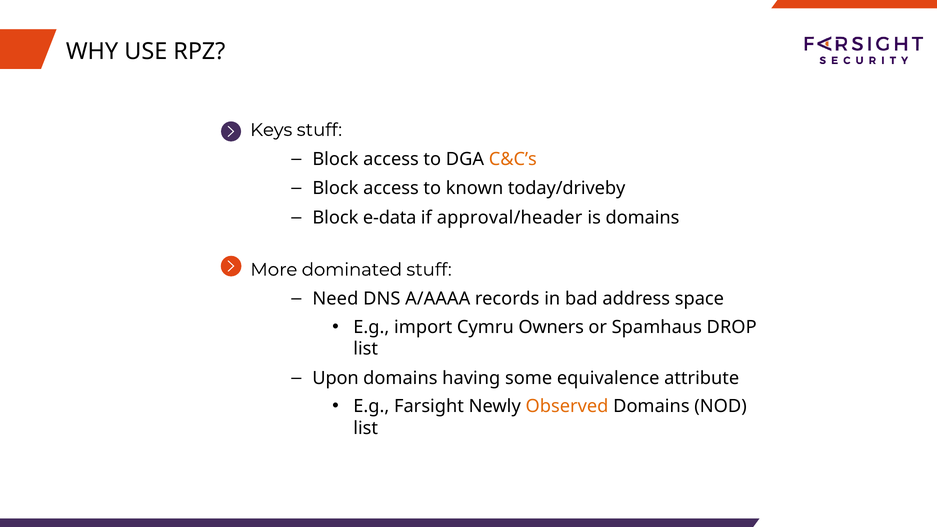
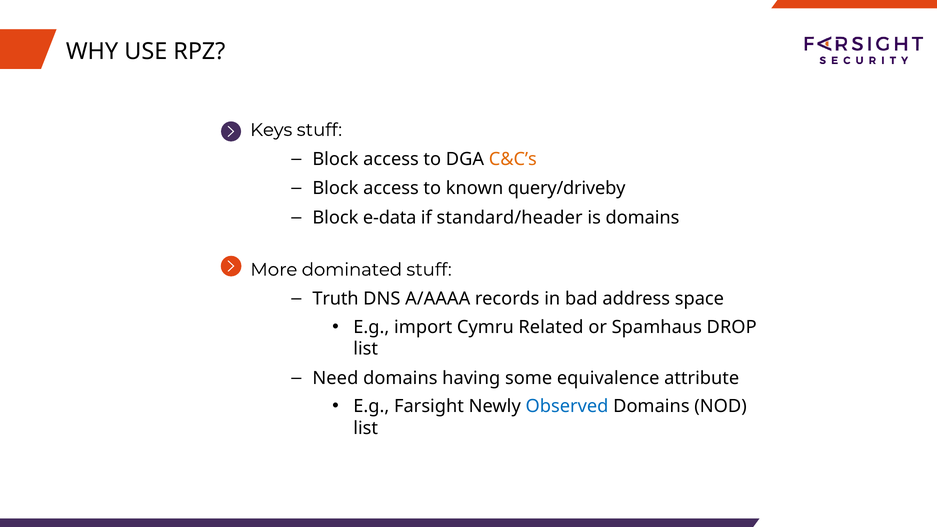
today/driveby: today/driveby -> query/driveby
approval/header: approval/header -> standard/header
Need: Need -> Truth
Owners: Owners -> Related
Upon: Upon -> Need
Observed colour: orange -> blue
